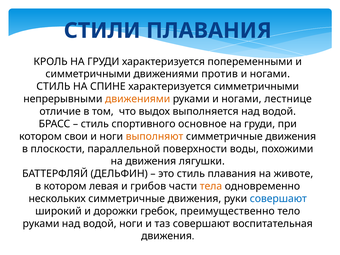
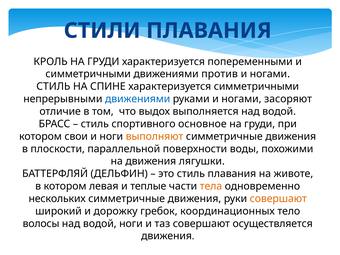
движениями at (138, 99) colour: orange -> blue
лестнице: лестнице -> засоряют
грибов: грибов -> теплые
совершают at (278, 199) colour: blue -> orange
дорожки: дорожки -> дорожку
преимущественно: преимущественно -> координационных
руками at (41, 224): руками -> волосы
воспитательная: воспитательная -> осуществляется
